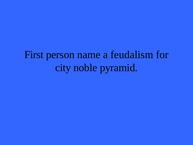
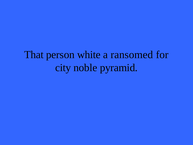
First: First -> That
name: name -> white
feudalism: feudalism -> ransomed
